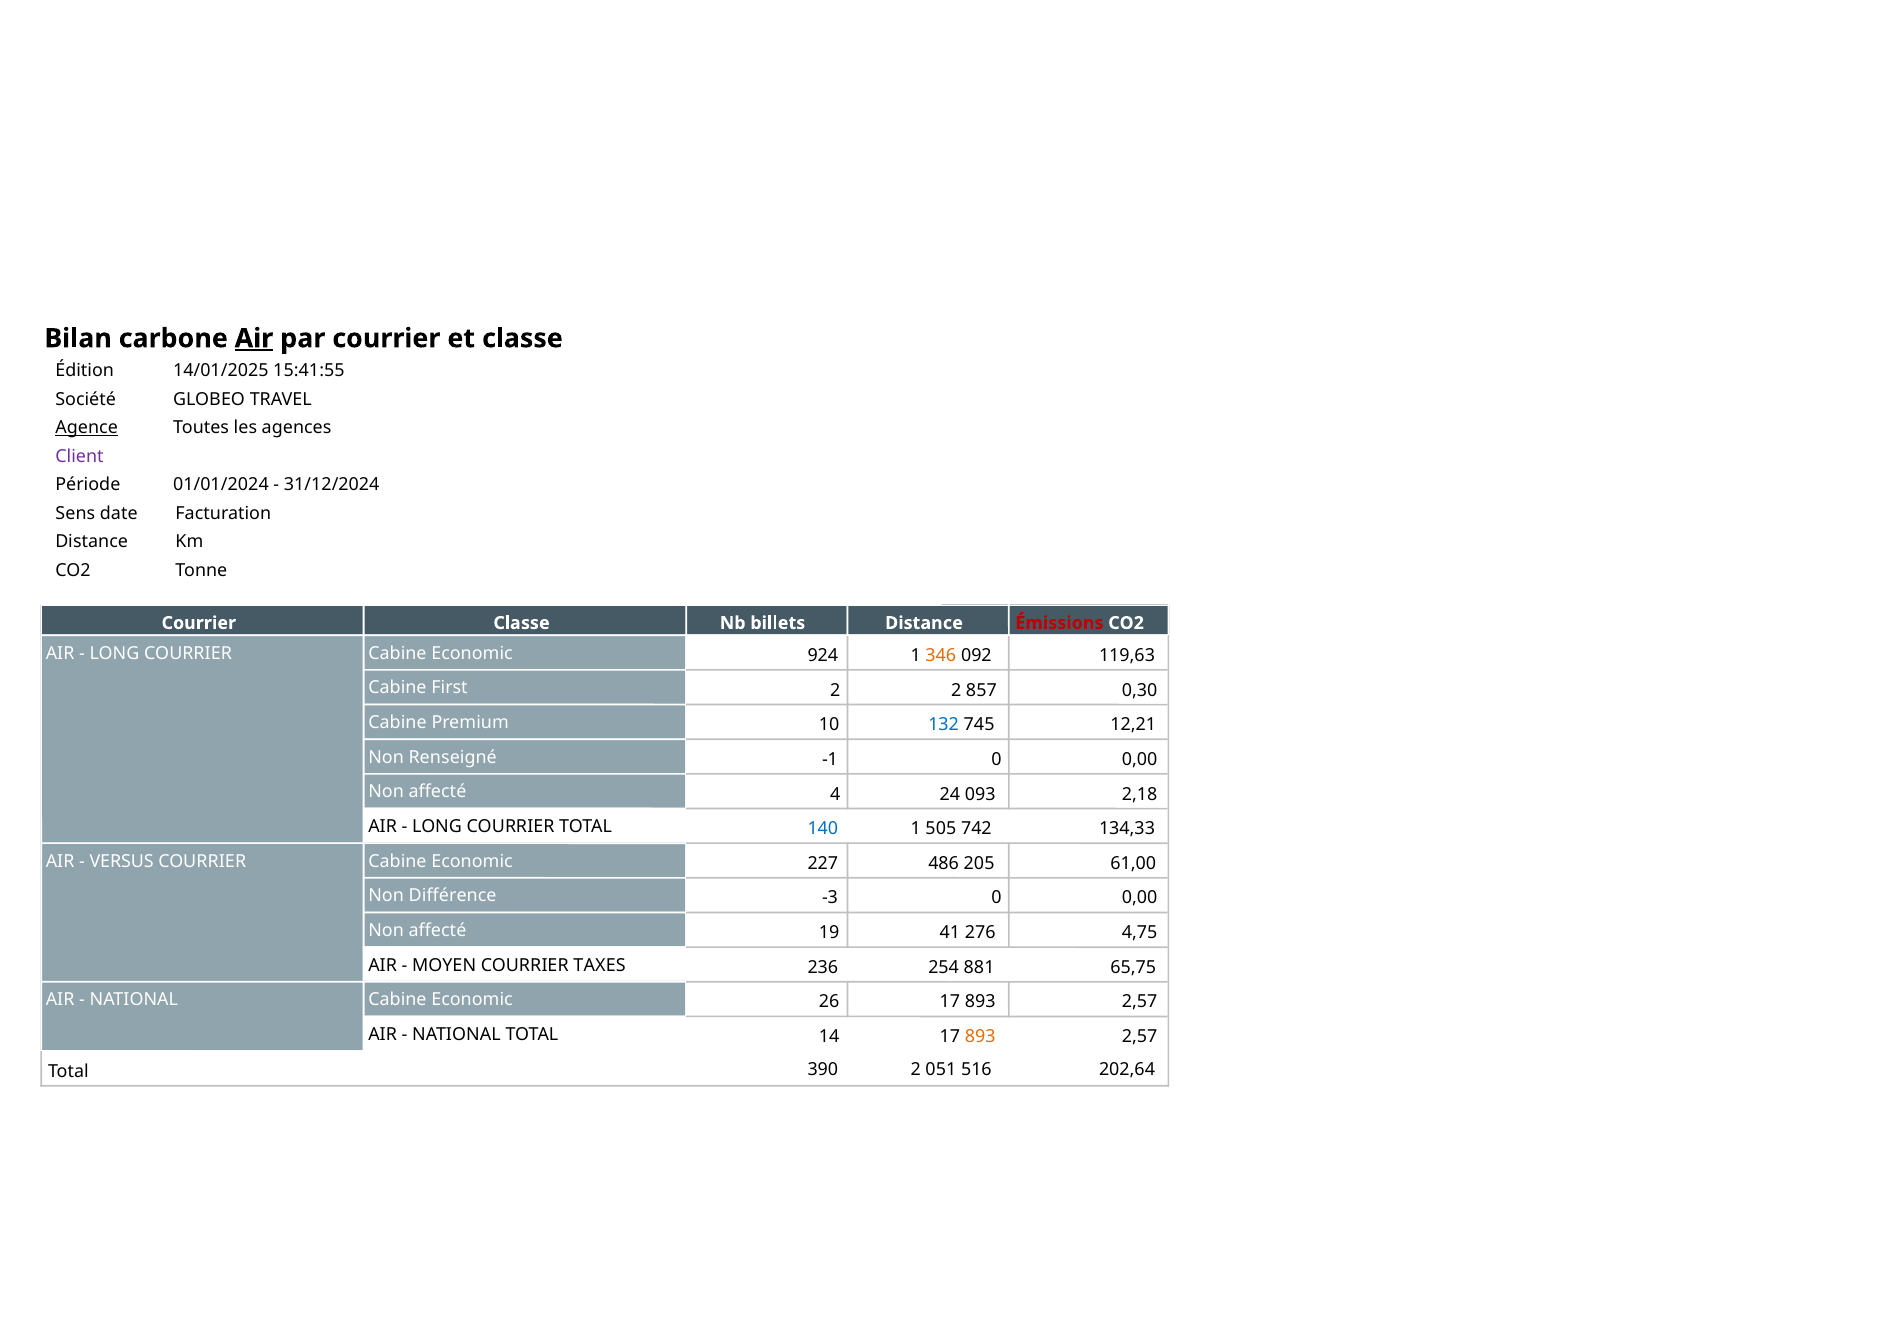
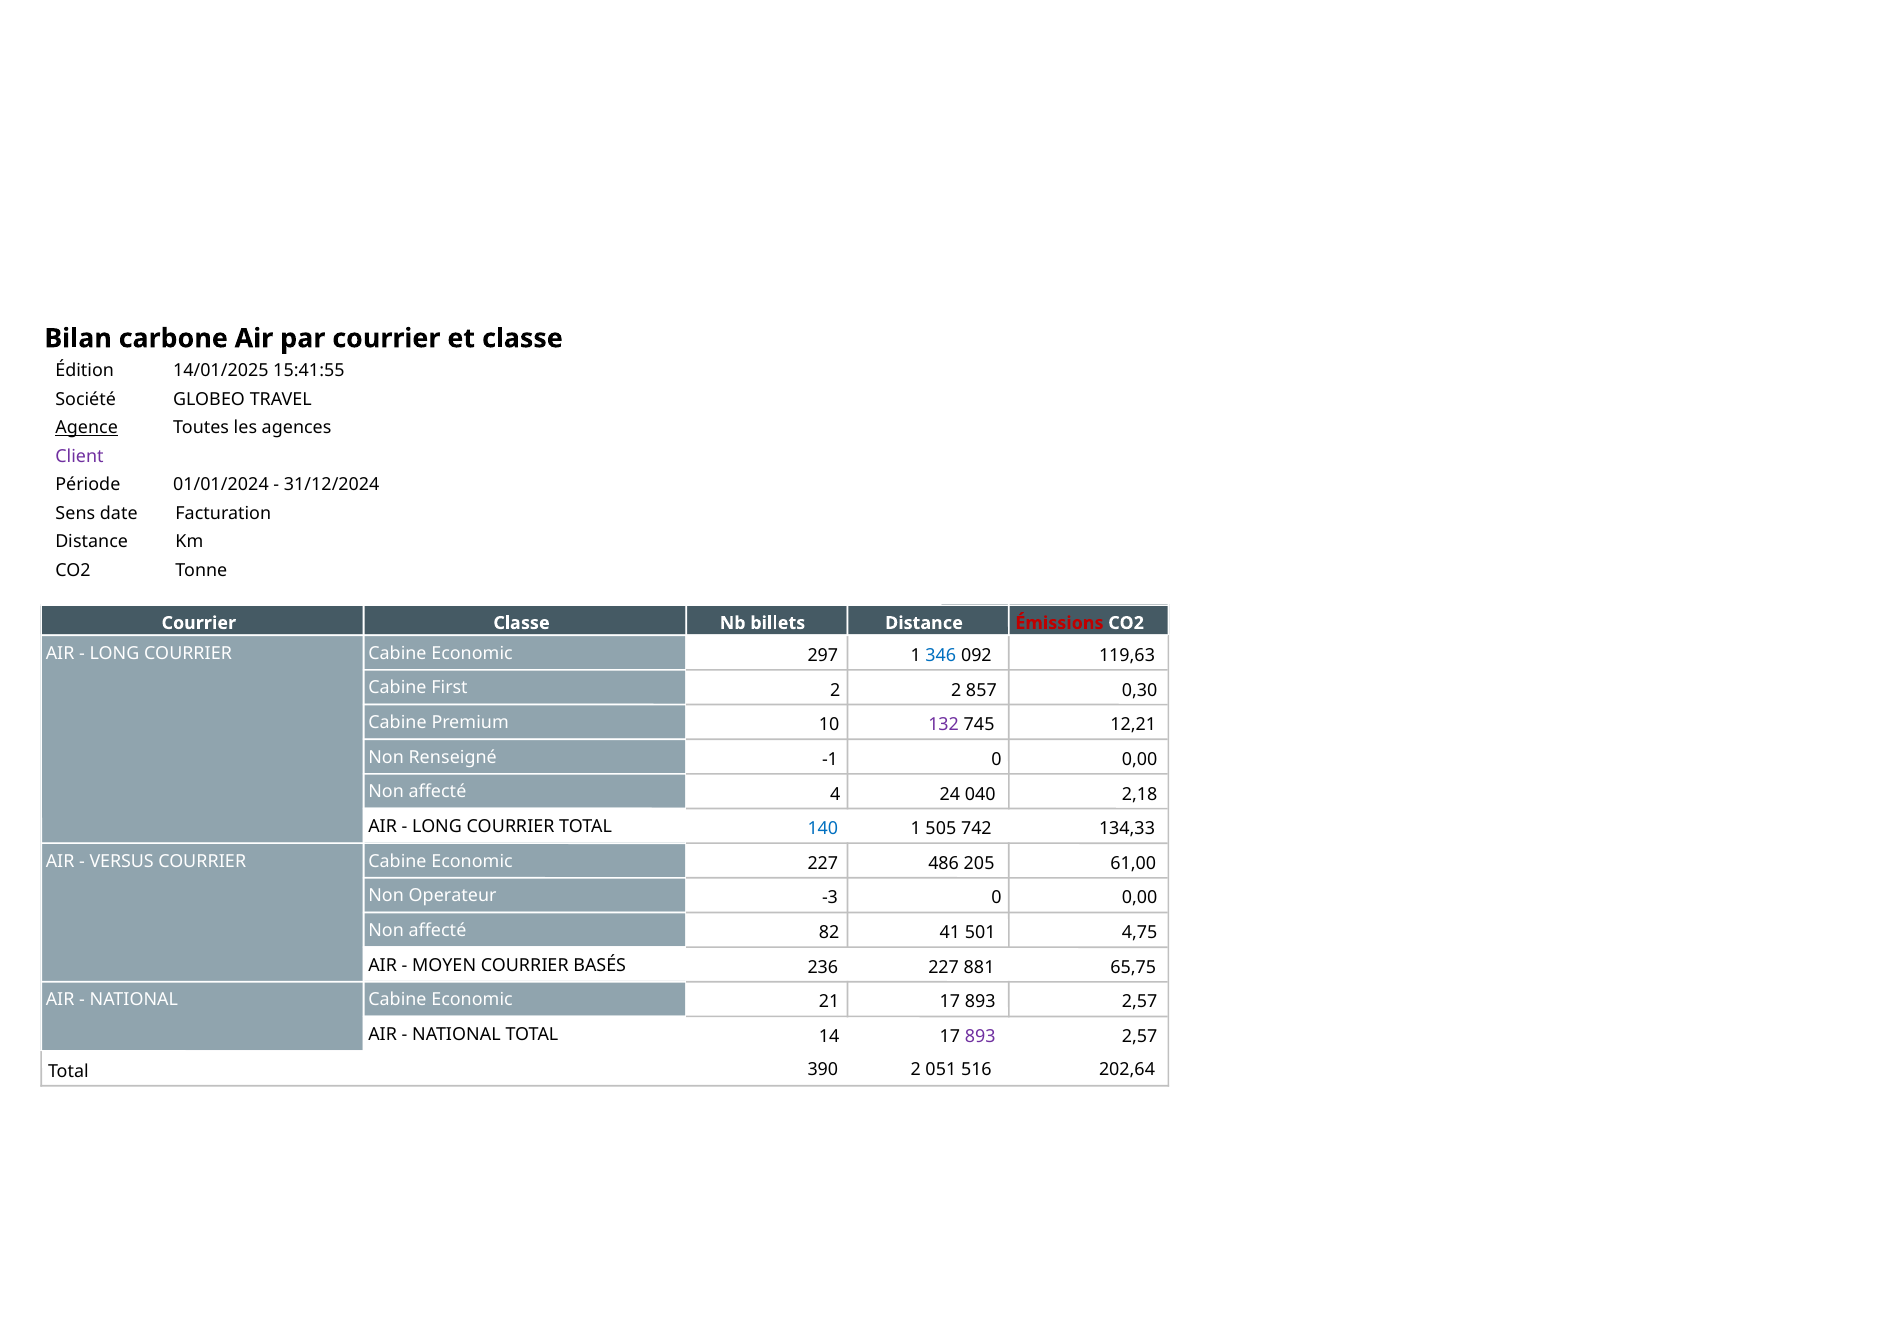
Air at (254, 338) underline: present -> none
924: 924 -> 297
346 colour: orange -> blue
132 colour: blue -> purple
093: 093 -> 040
Différence: Différence -> Operateur
19: 19 -> 82
276: 276 -> 501
TAXES: TAXES -> BASÉS
236 254: 254 -> 227
26: 26 -> 21
893 at (980, 1037) colour: orange -> purple
